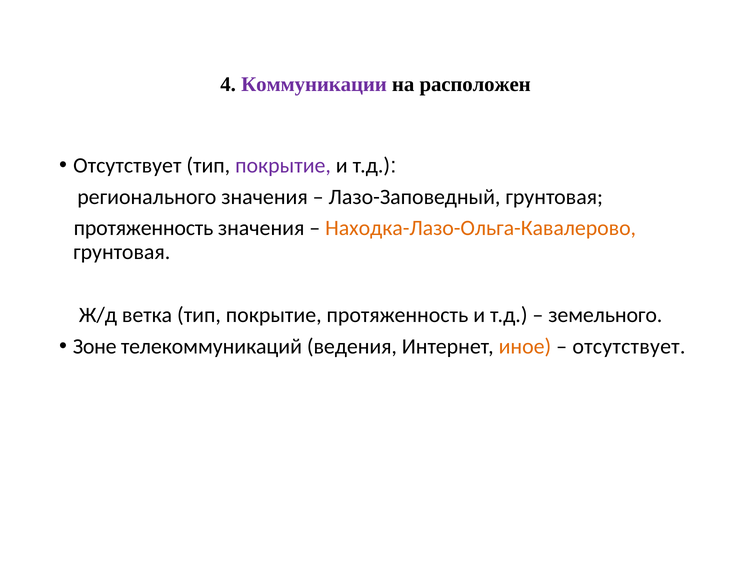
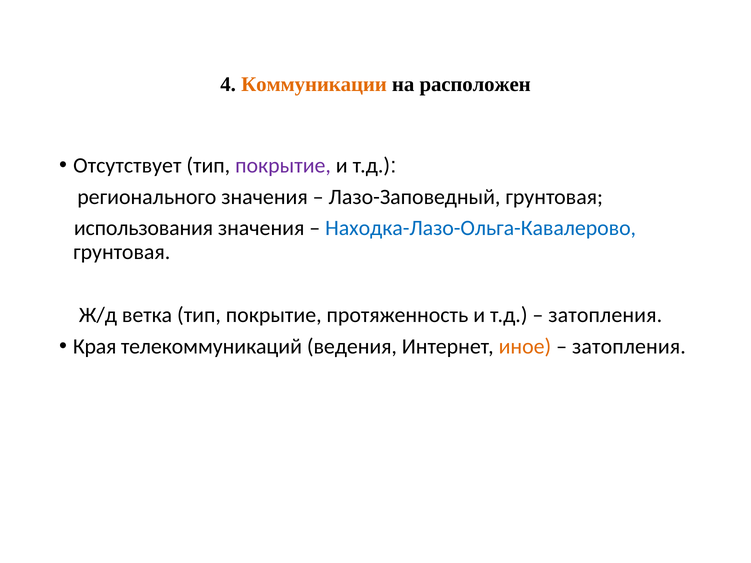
Коммуникации colour: purple -> orange
протяженность at (144, 228): протяженность -> использования
Находка-Лазо-Ольга-Кавалерово colour: orange -> blue
земельного at (605, 315): земельного -> затопления
Зоне: Зоне -> Края
отсутствует at (629, 346): отсутствует -> затопления
